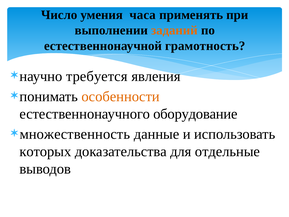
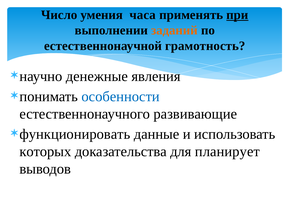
при underline: none -> present
требуется: требуется -> денежные
особенности colour: orange -> blue
оборудование: оборудование -> развивающие
множественность: множественность -> функционировать
отдельные: отдельные -> планирует
